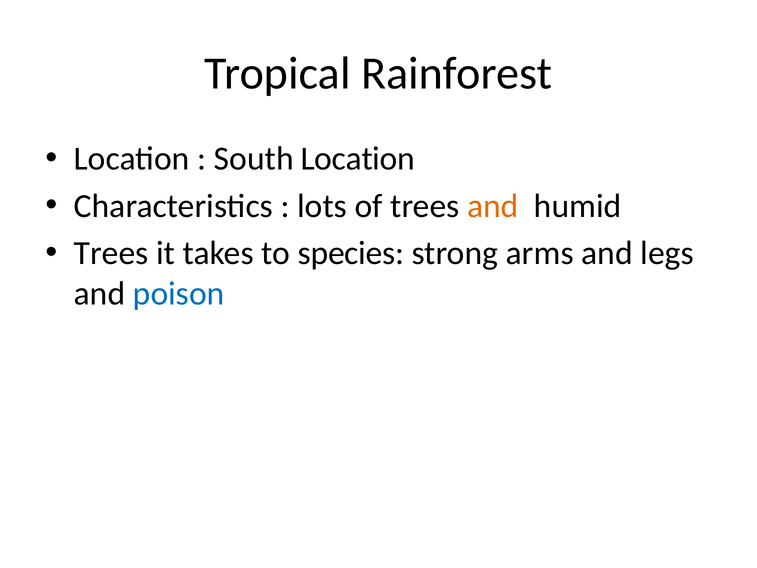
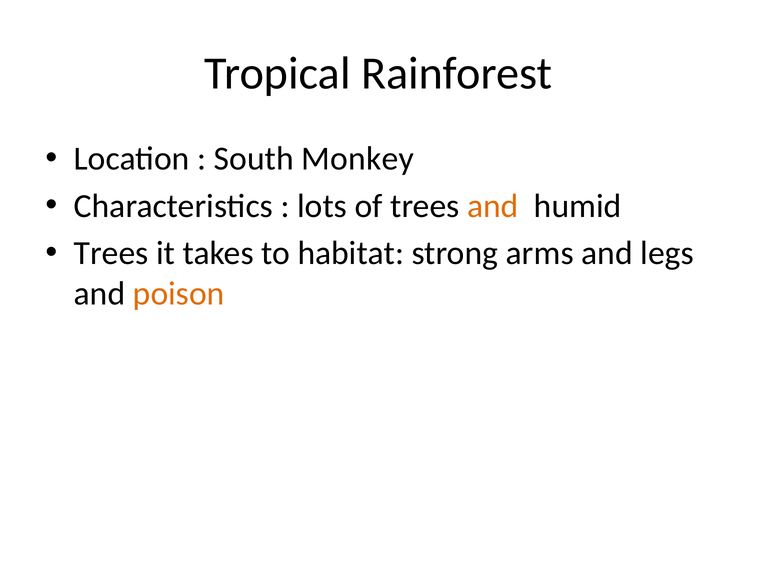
South Location: Location -> Monkey
species: species -> habitat
poison colour: blue -> orange
